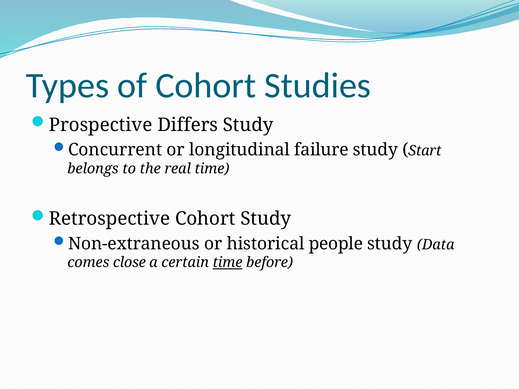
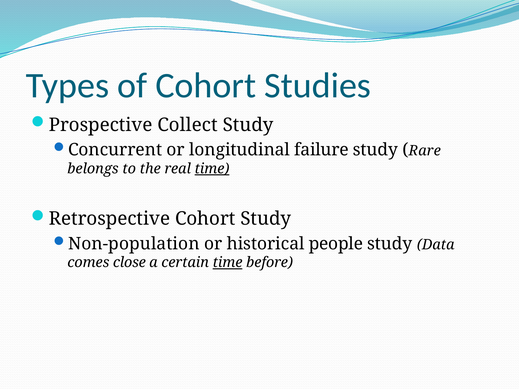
Differs: Differs -> Collect
Start: Start -> Rare
time at (212, 169) underline: none -> present
Non-extraneous: Non-extraneous -> Non-population
